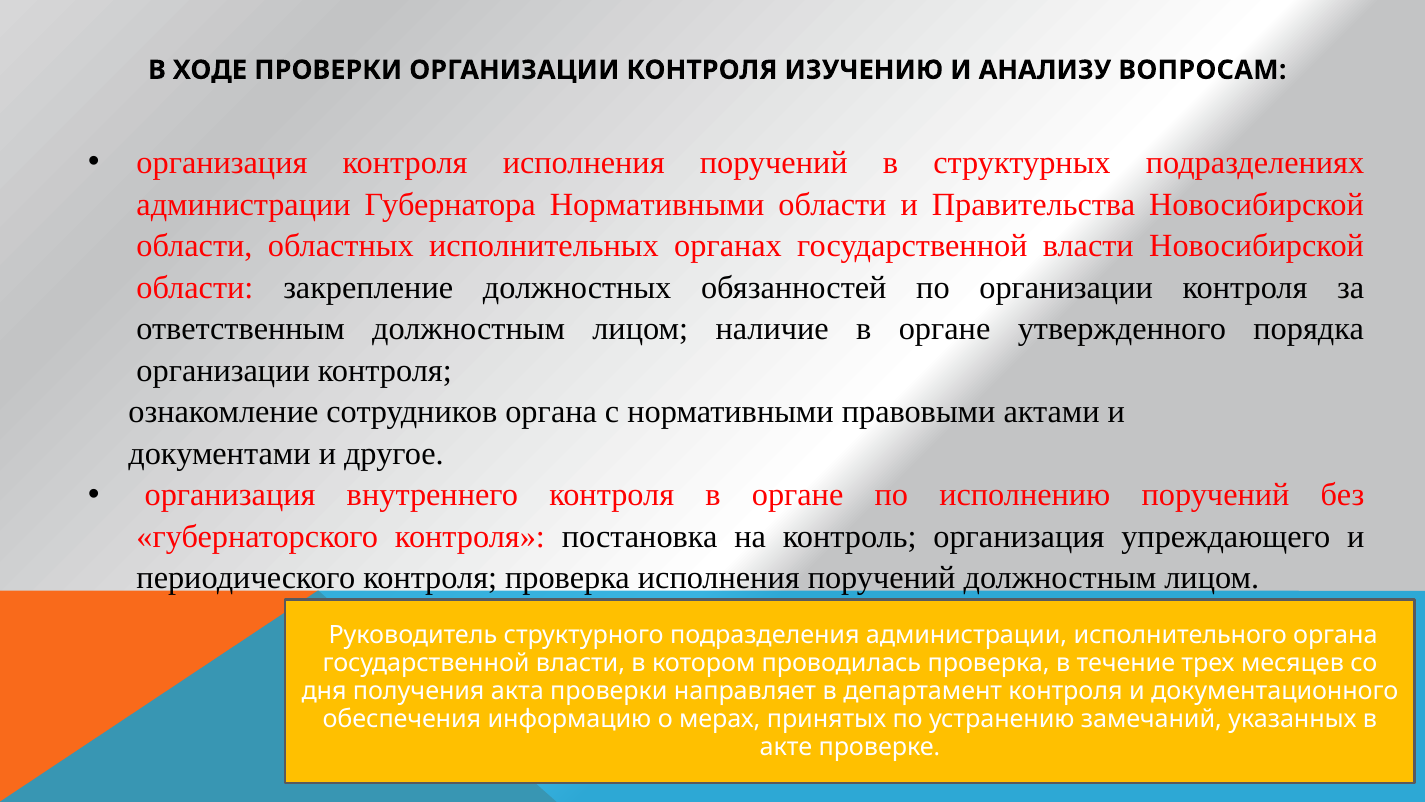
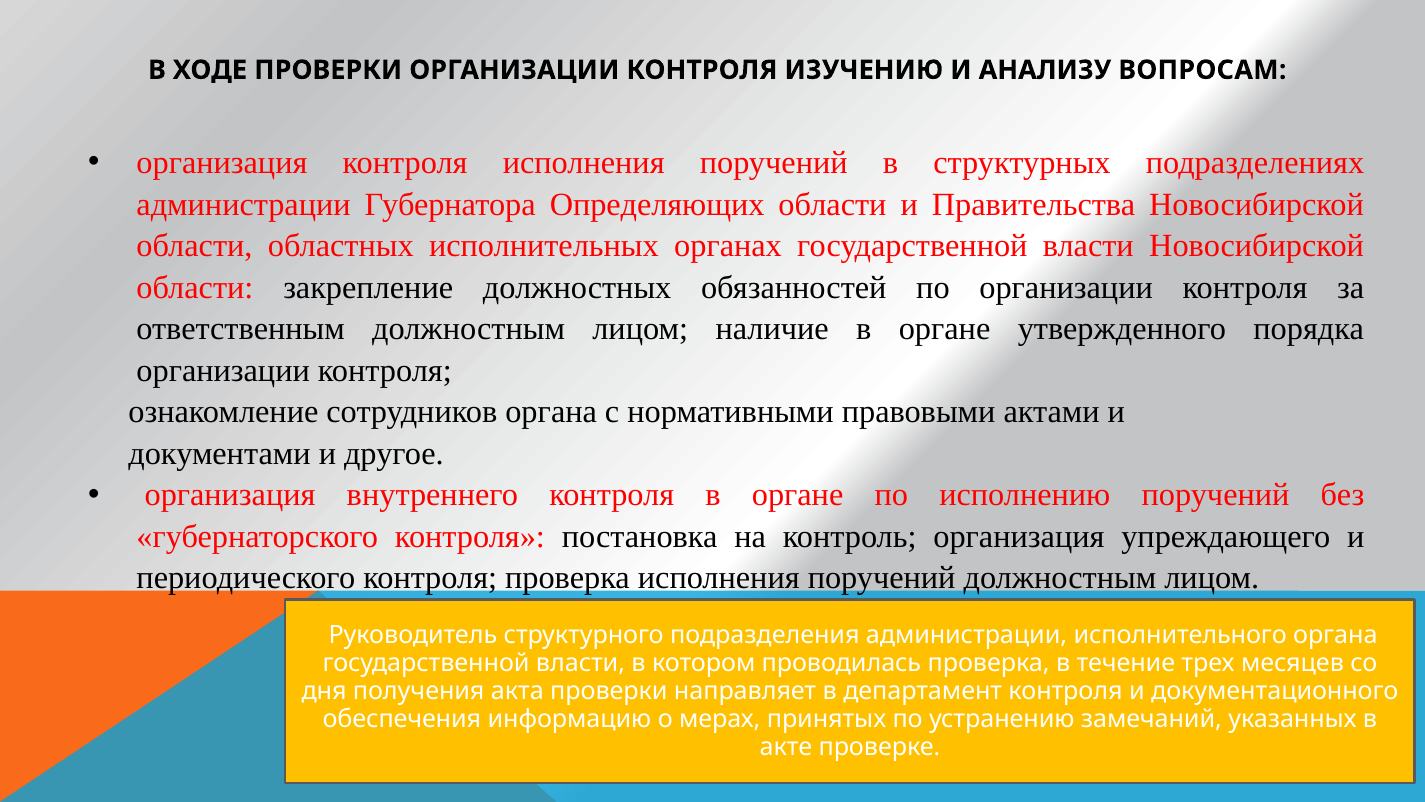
Губернатора Нормативными: Нормативными -> Определяющих
